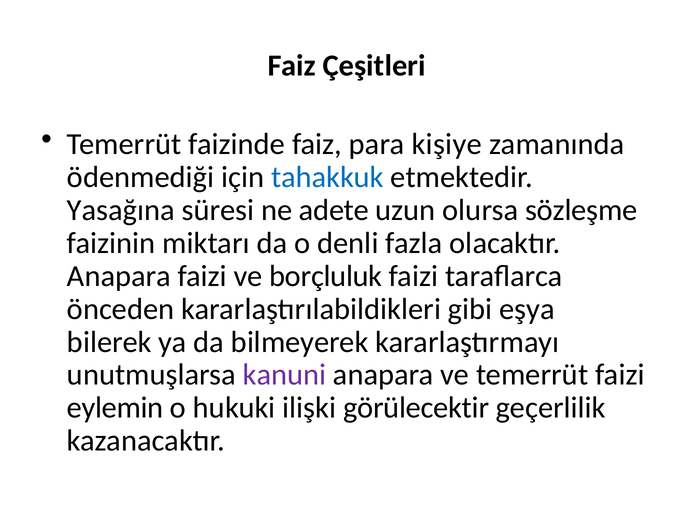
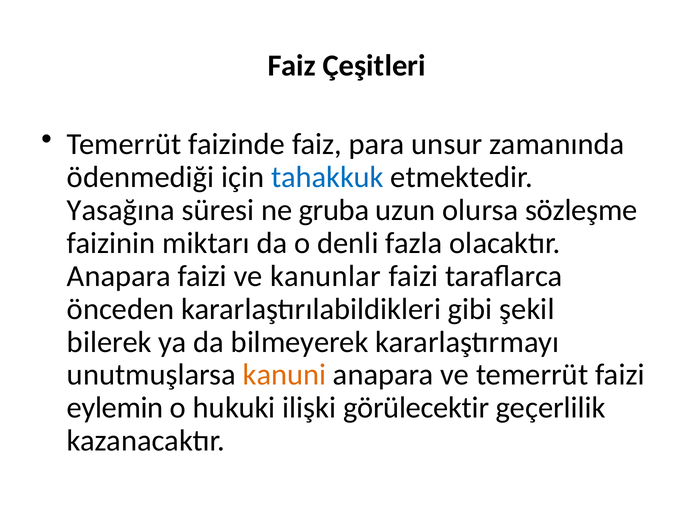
kişiye: kişiye -> unsur
adete: adete -> gruba
borçluluk: borçluluk -> kanunlar
eşya: eşya -> şekil
kanuni colour: purple -> orange
